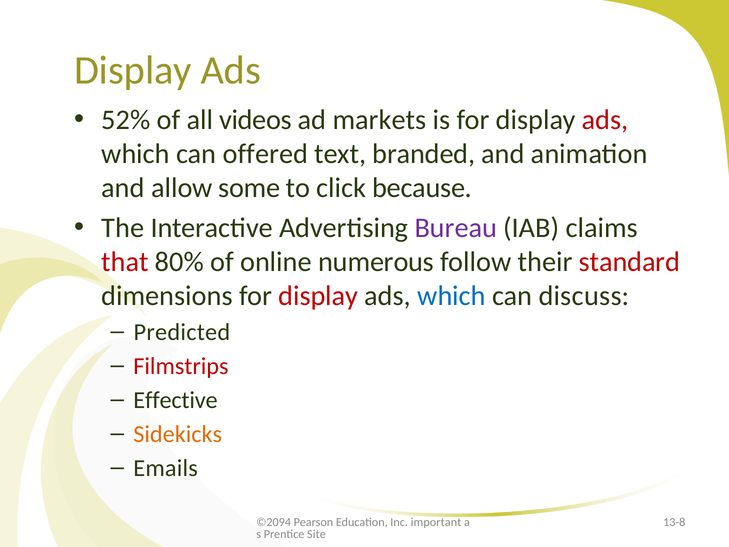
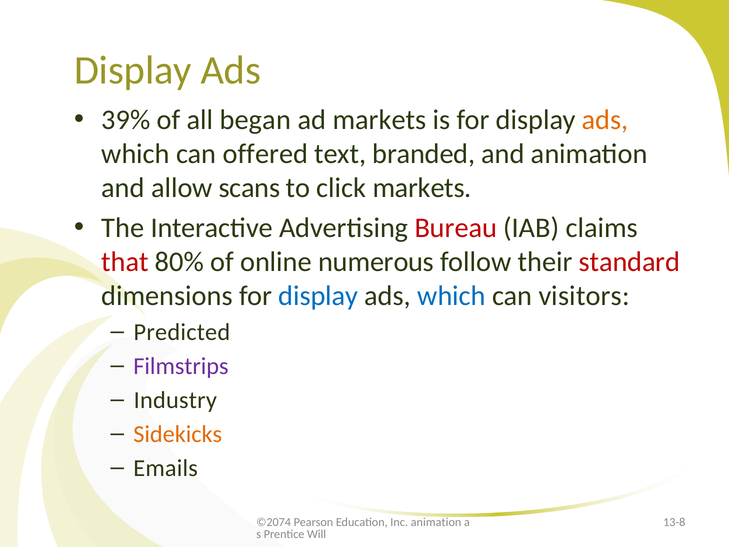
52%: 52% -> 39%
videos: videos -> began
ads at (605, 120) colour: red -> orange
some: some -> scans
click because: because -> markets
Bureau colour: purple -> red
display at (318, 296) colour: red -> blue
discuss: discuss -> visitors
Filmstrips colour: red -> purple
Effective: Effective -> Industry
©2094: ©2094 -> ©2074
Inc important: important -> animation
Site: Site -> Will
